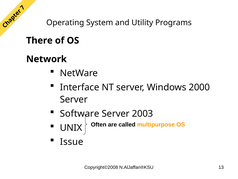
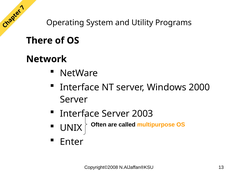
Software at (80, 113): Software -> Interface
Issue: Issue -> Enter
